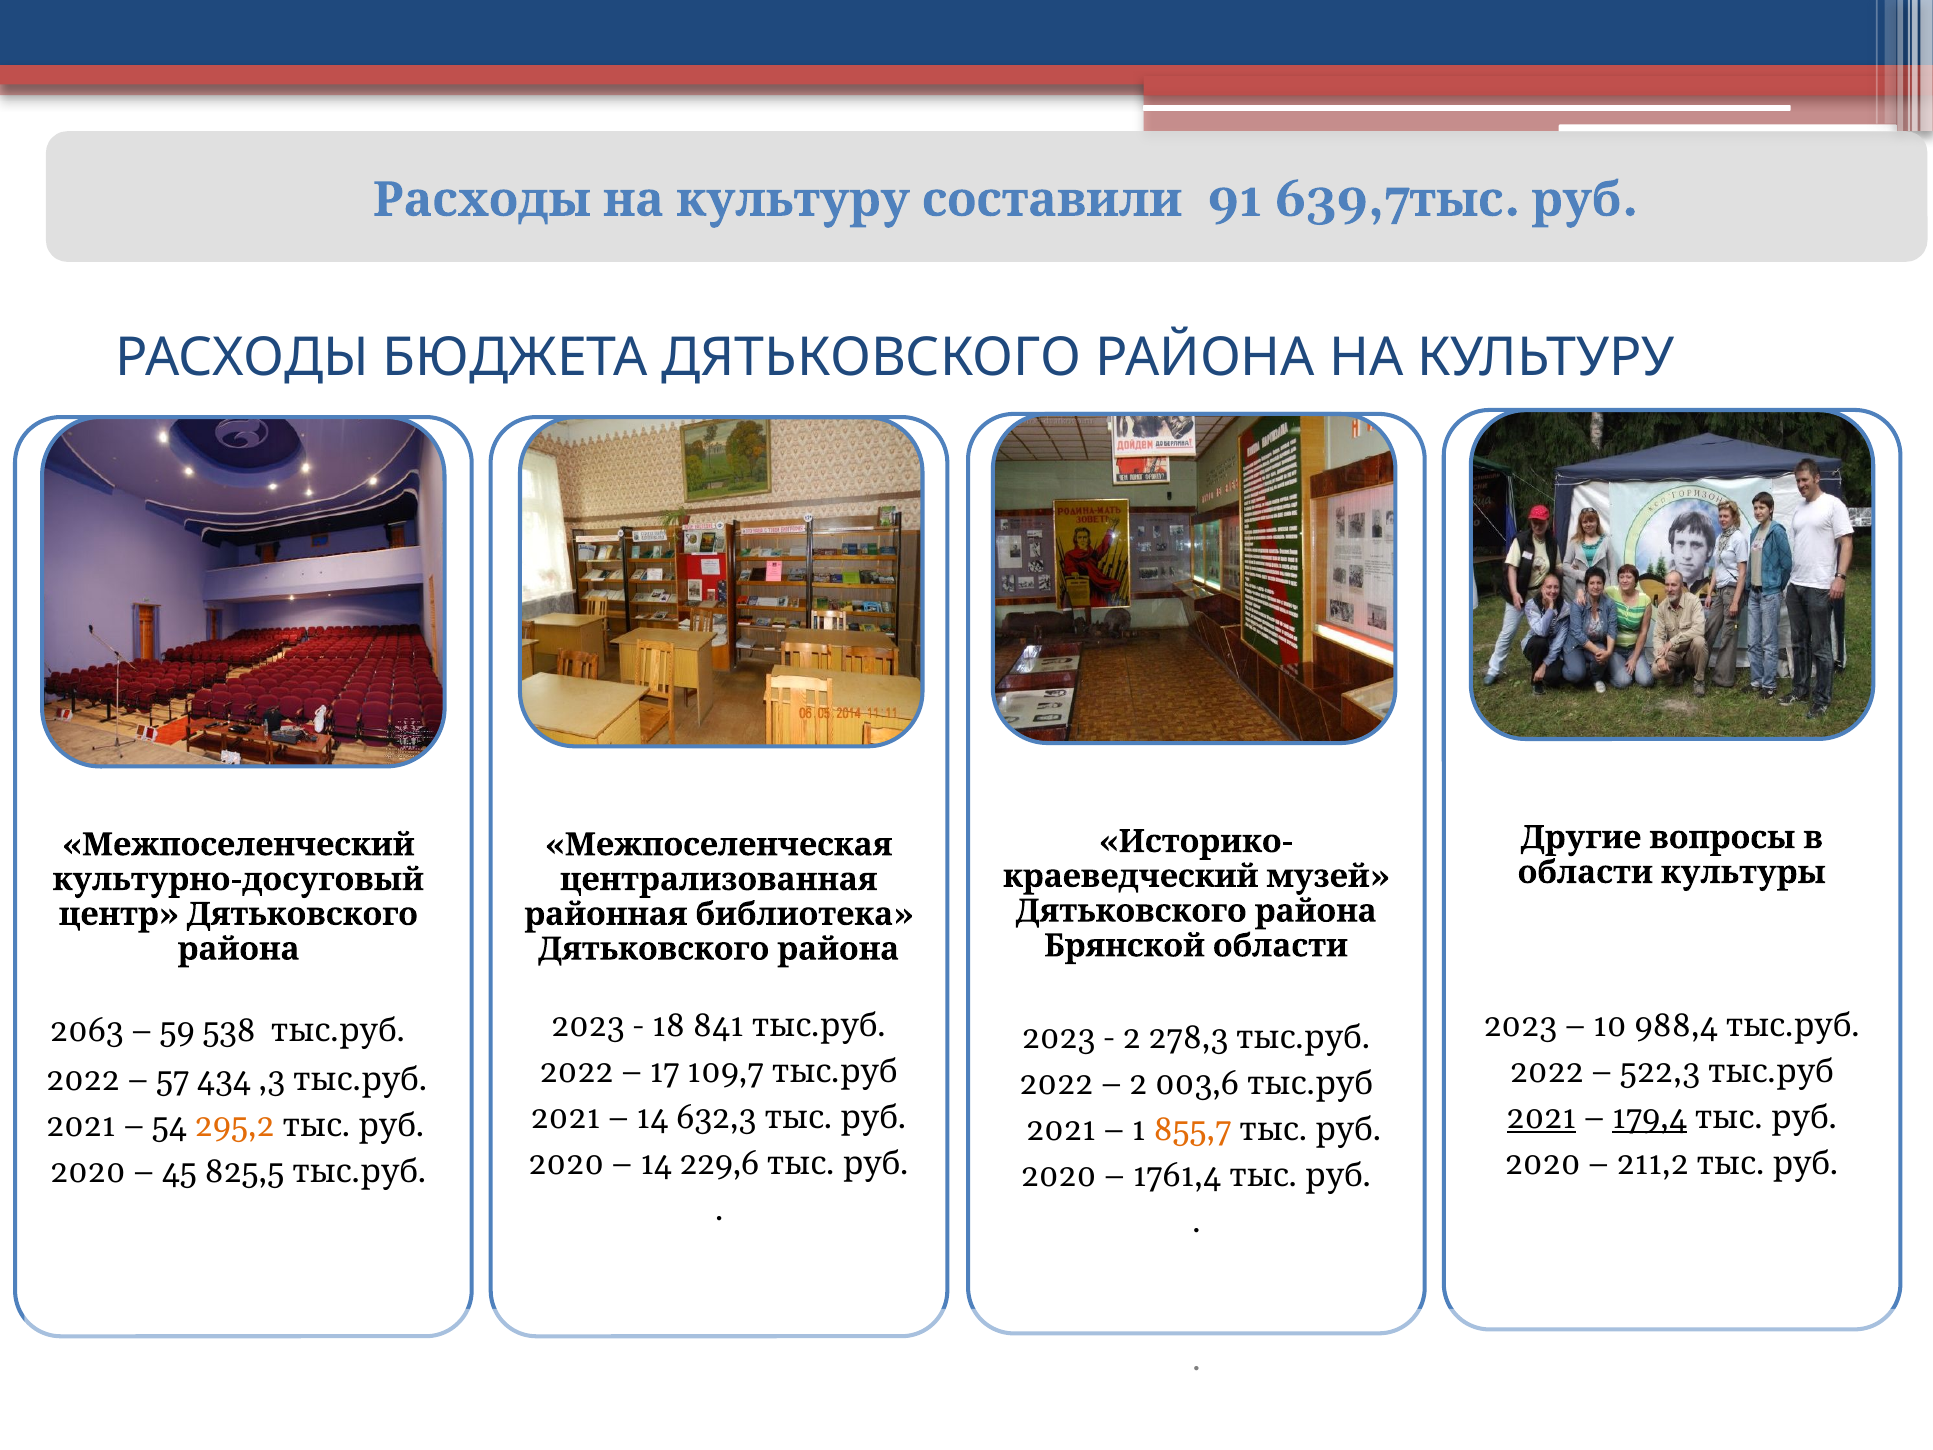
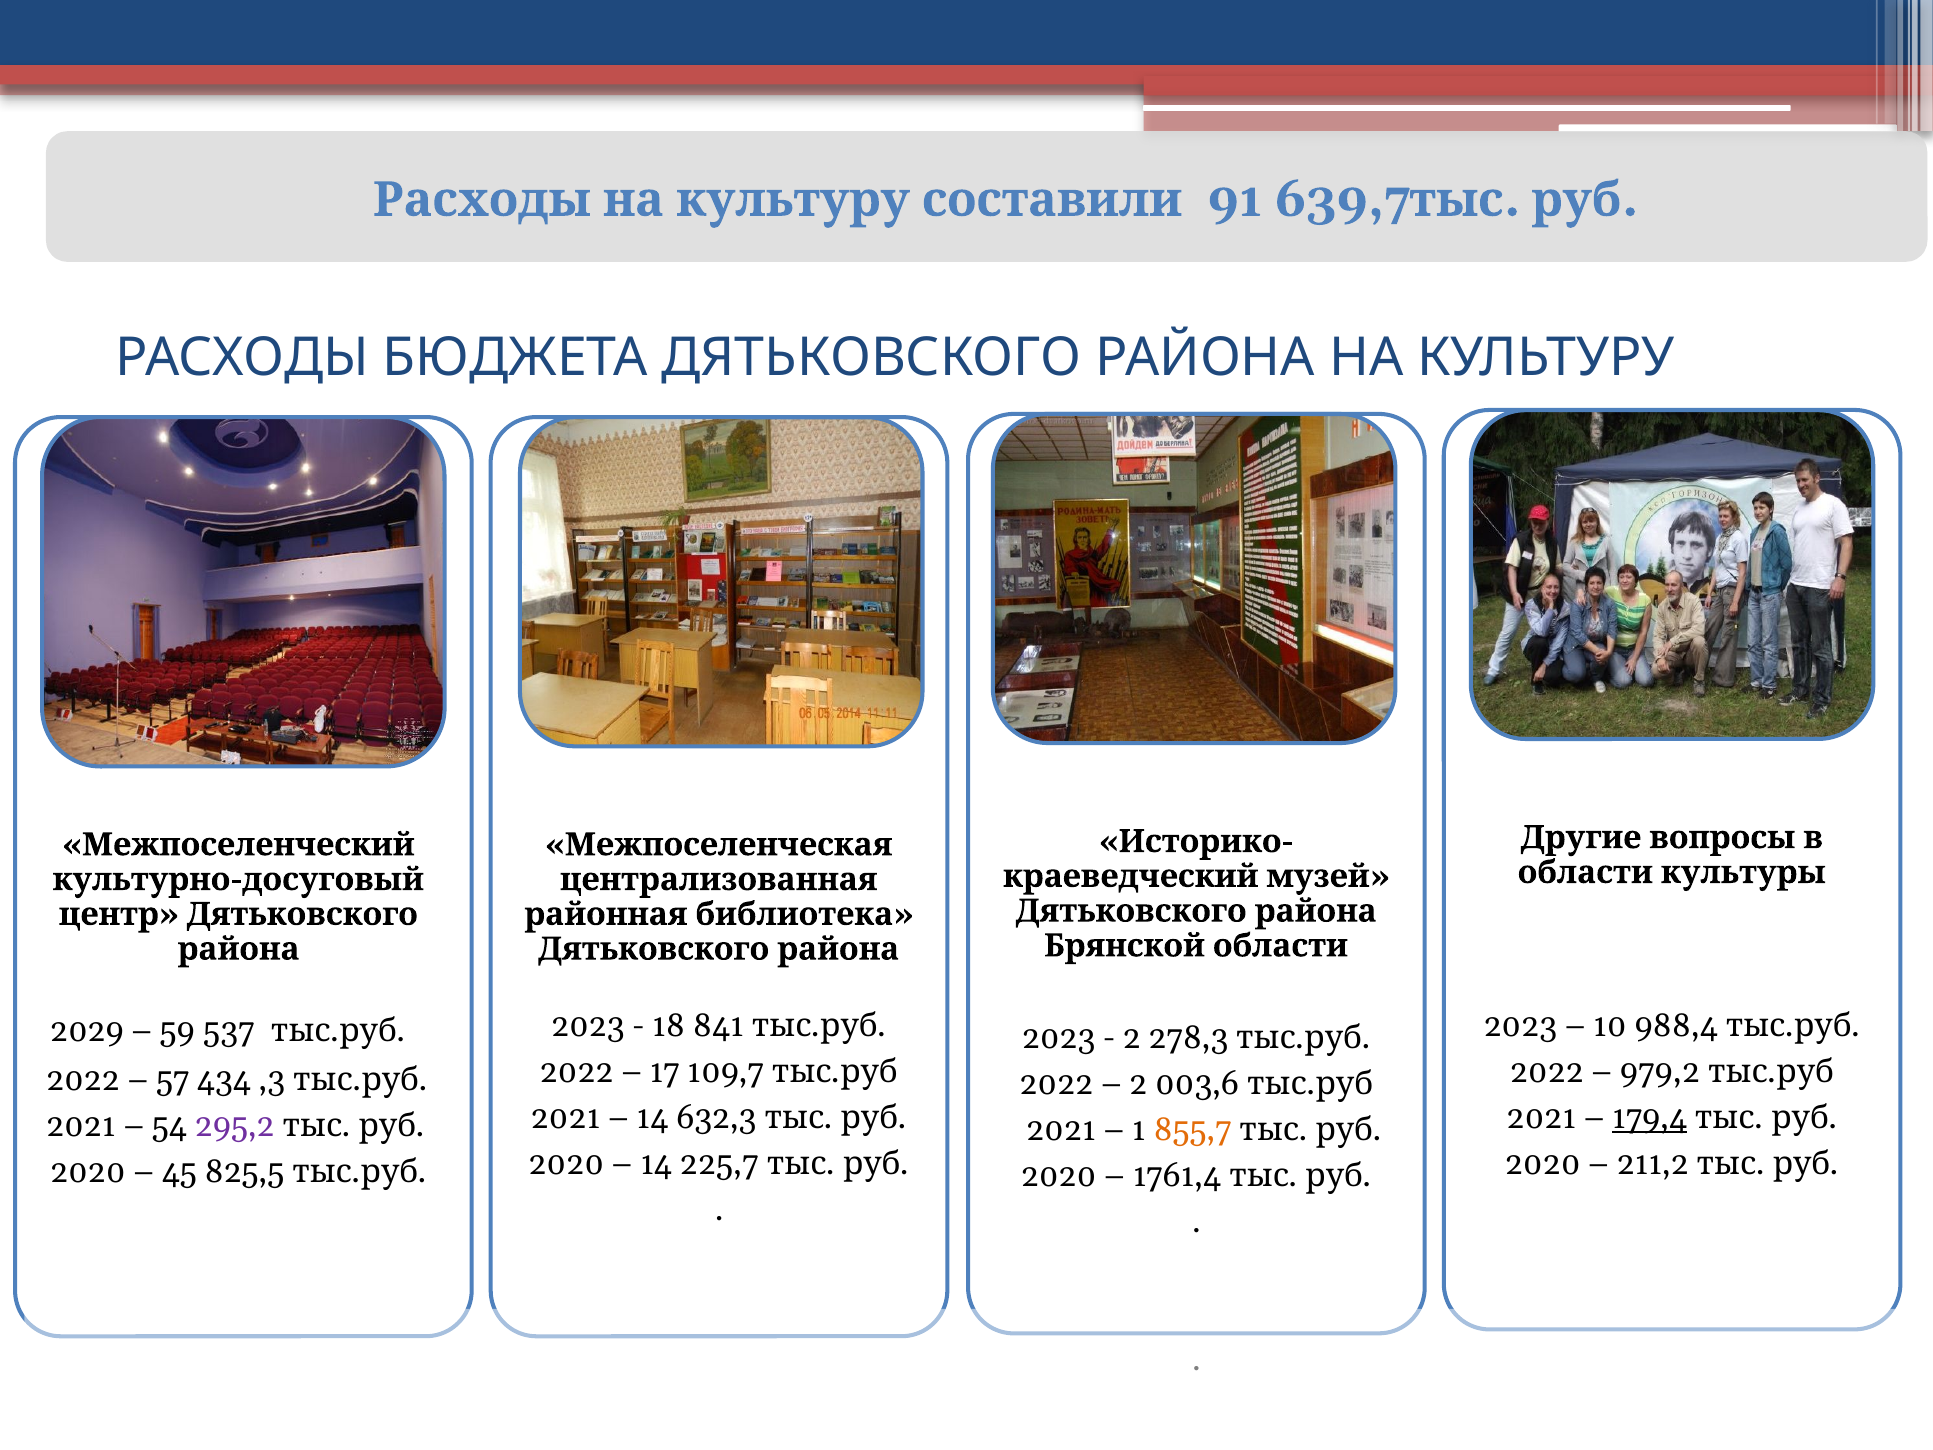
2063: 2063 -> 2029
538: 538 -> 537
522,3: 522,3 -> 979,2
2021 at (1541, 1118) underline: present -> none
295,2 colour: orange -> purple
229,6: 229,6 -> 225,7
